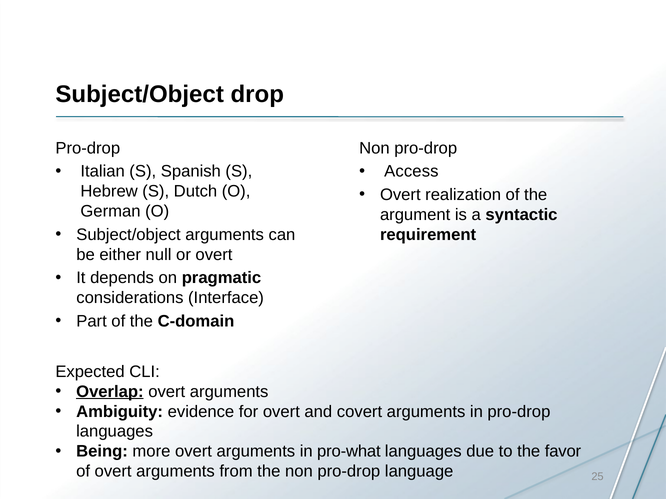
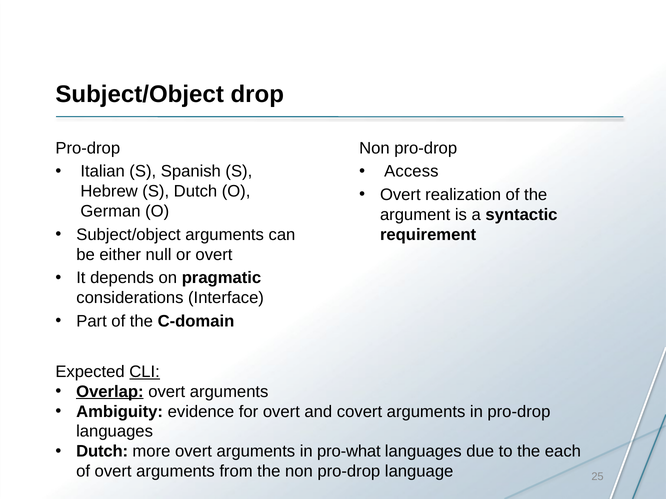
CLI underline: none -> present
Being at (102, 452): Being -> Dutch
favor: favor -> each
